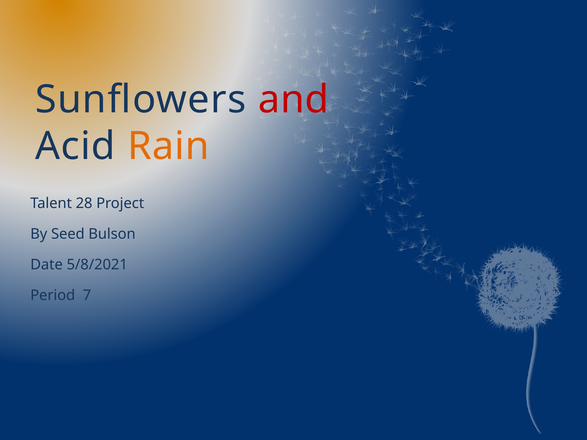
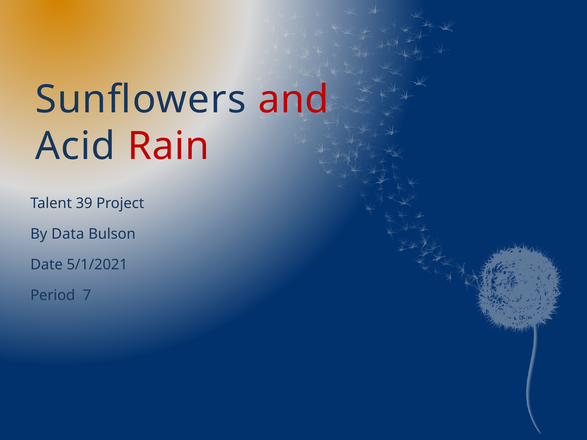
Rain colour: orange -> red
28: 28 -> 39
Seed: Seed -> Data
5/8/2021: 5/8/2021 -> 5/1/2021
